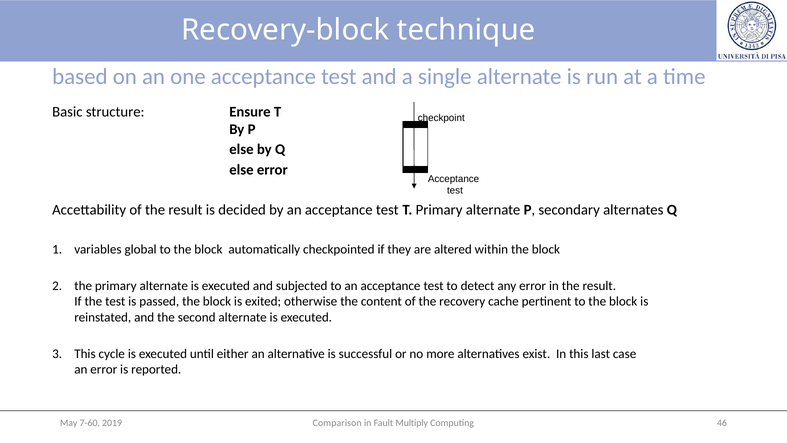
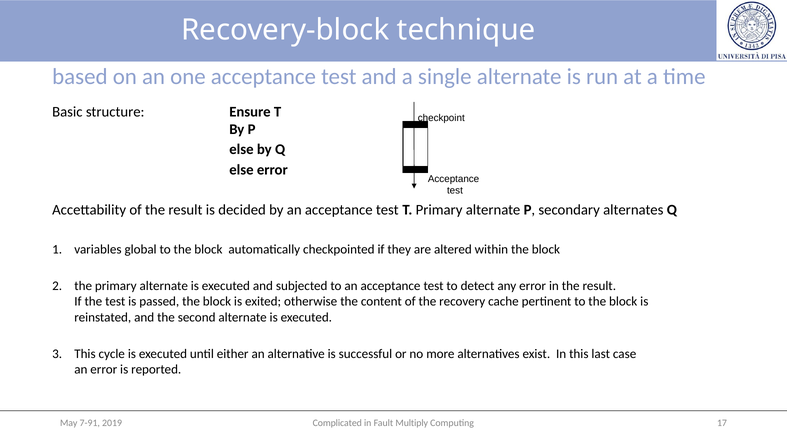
Comparison: Comparison -> Complicated
46: 46 -> 17
7-60: 7-60 -> 7-91
